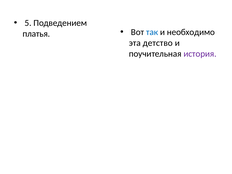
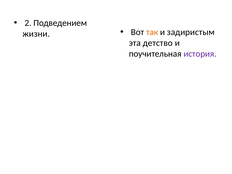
5: 5 -> 2
платья: платья -> жизни
так colour: blue -> orange
необходимо: необходимо -> задиристым
